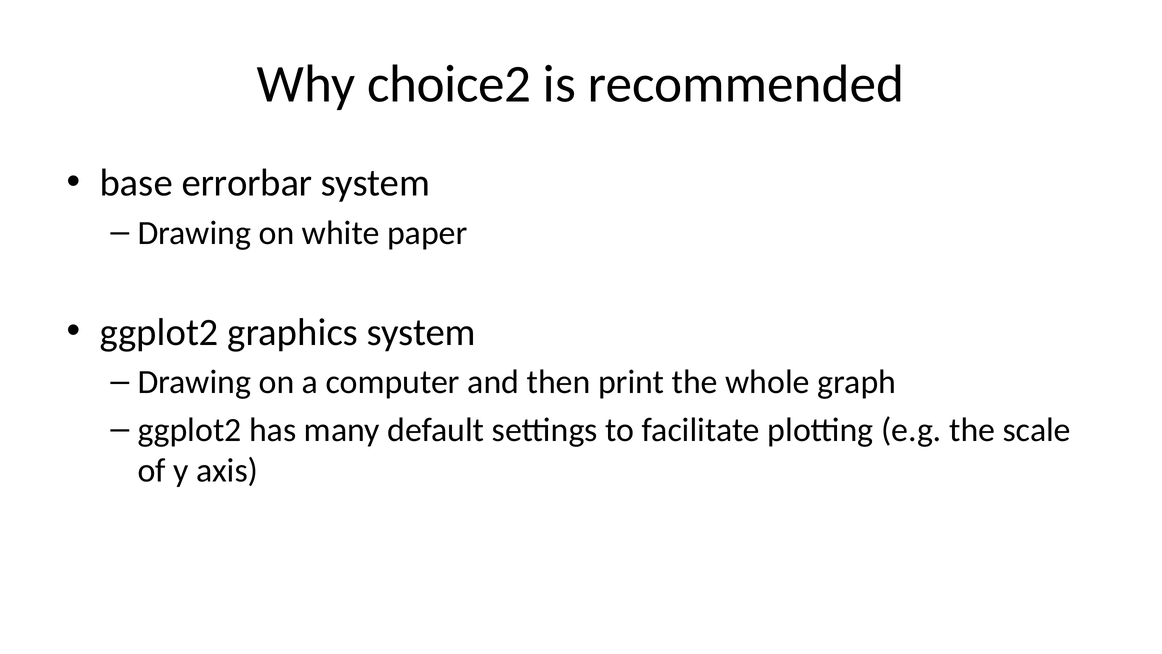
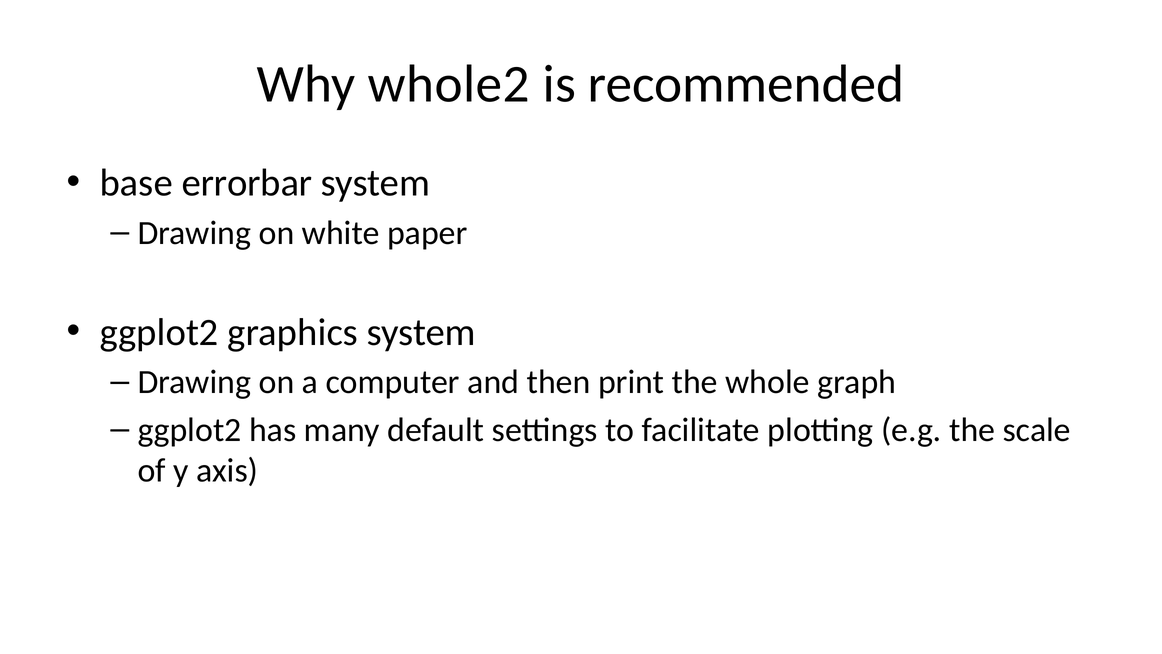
choice2: choice2 -> whole2
